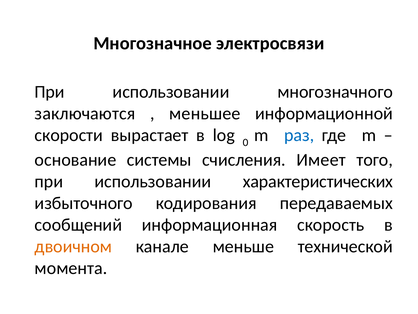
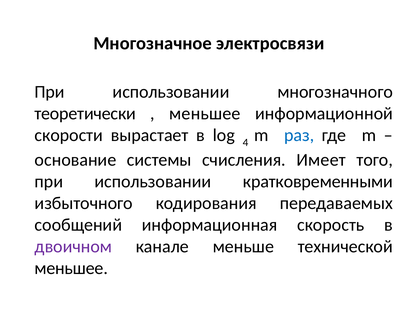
заключаются: заключаются -> теоретически
0: 0 -> 4
характеристических: характеристических -> кратковременными
двоичном colour: orange -> purple
момента at (71, 268): момента -> меньшее
